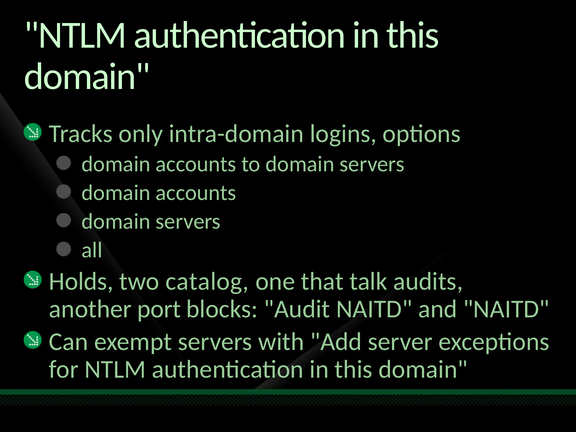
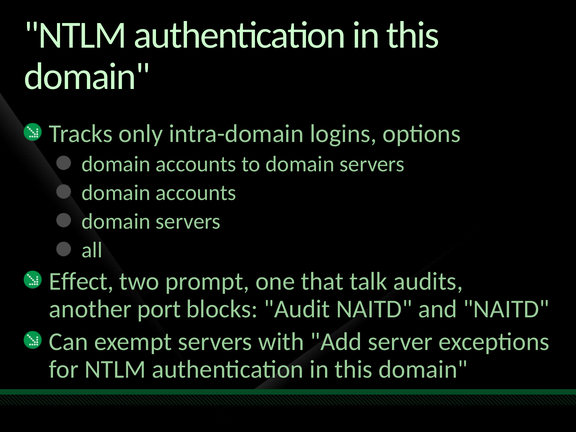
Holds: Holds -> Effect
catalog: catalog -> prompt
